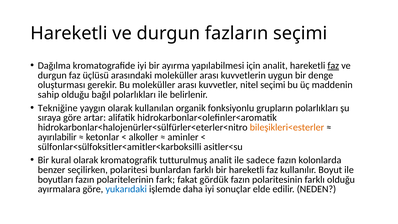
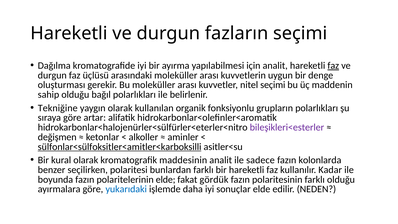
bileşikleri<esterler colour: orange -> purple
ayırılabilir: ayırılabilir -> değişmen
sülfonlar<sülfoksitler<amitler<karboksilli underline: none -> present
tutturulmuş: tutturulmuş -> maddesinin
Boyut: Boyut -> Kadar
boyutları: boyutları -> boyunda
polaritelerinin fark: fark -> elde
